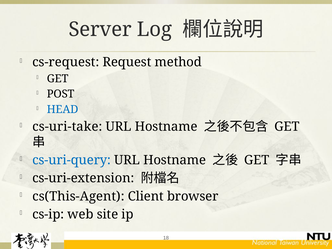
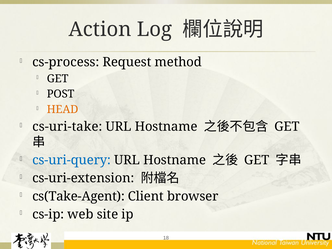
Server: Server -> Action
cs-request: cs-request -> cs-process
HEAD colour: blue -> orange
cs(This-Agent: cs(This-Agent -> cs(Take-Agent
